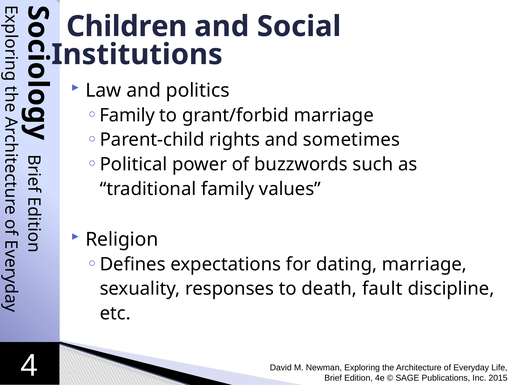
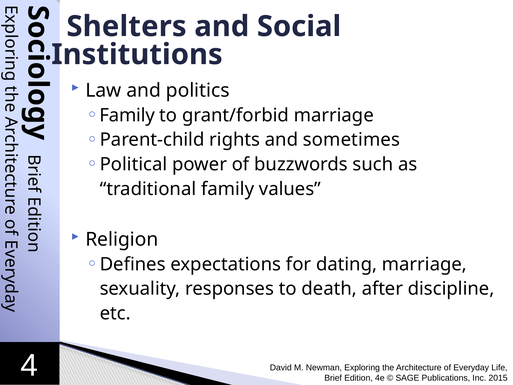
Children: Children -> Shelters
fault: fault -> after
